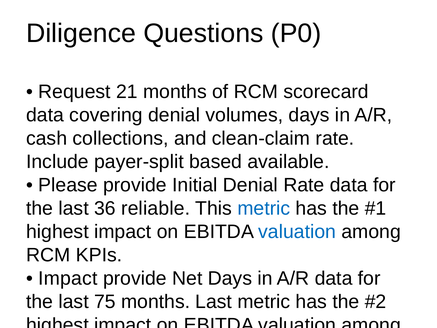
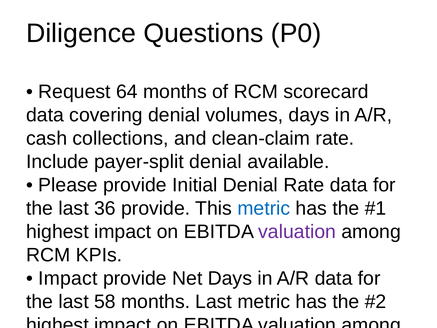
21: 21 -> 64
payer-split based: based -> denial
36 reliable: reliable -> provide
valuation at (297, 232) colour: blue -> purple
75: 75 -> 58
